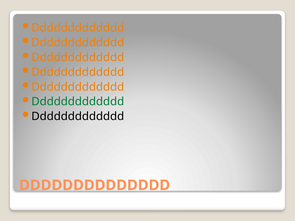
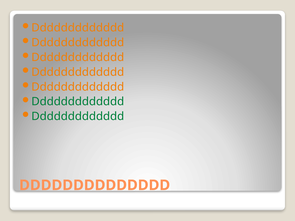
Ddddddddddddd at (78, 117) colour: black -> green
